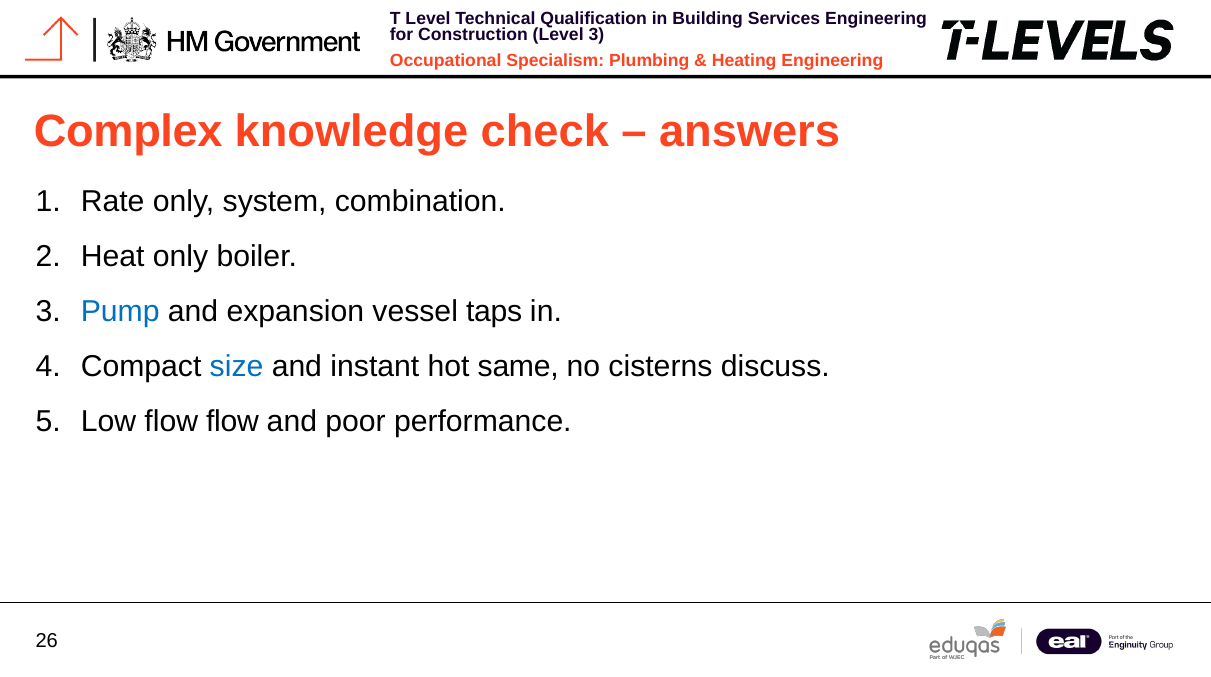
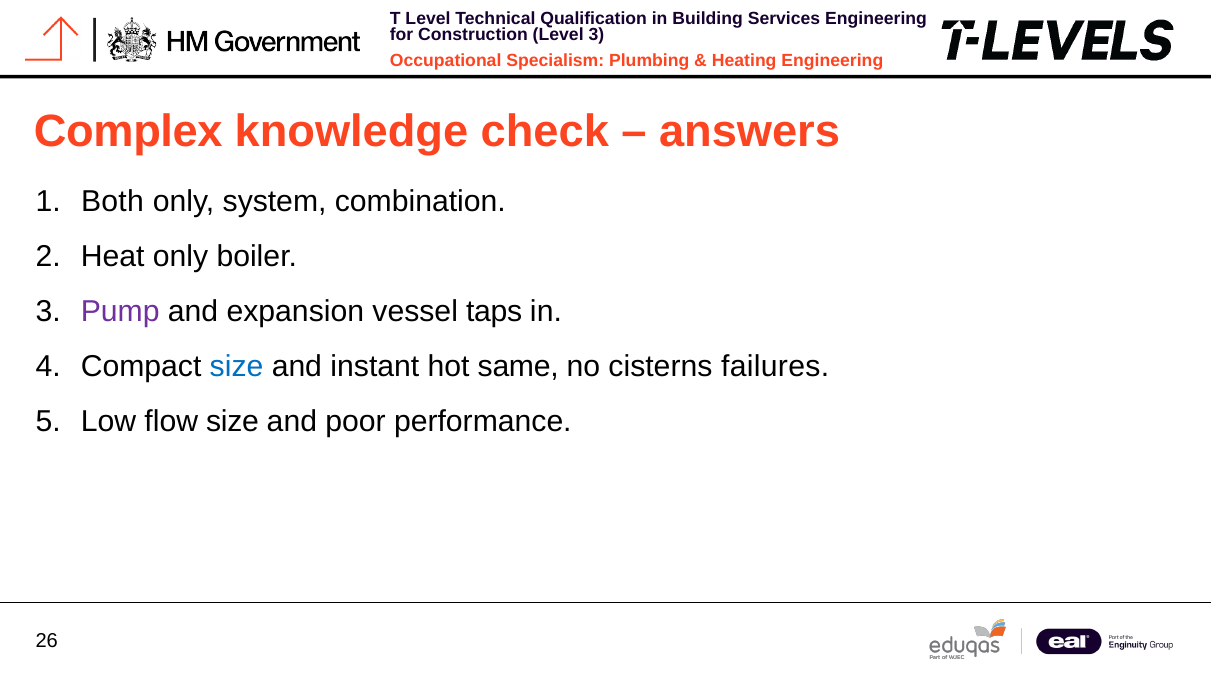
Rate: Rate -> Both
Pump colour: blue -> purple
discuss: discuss -> failures
flow flow: flow -> size
